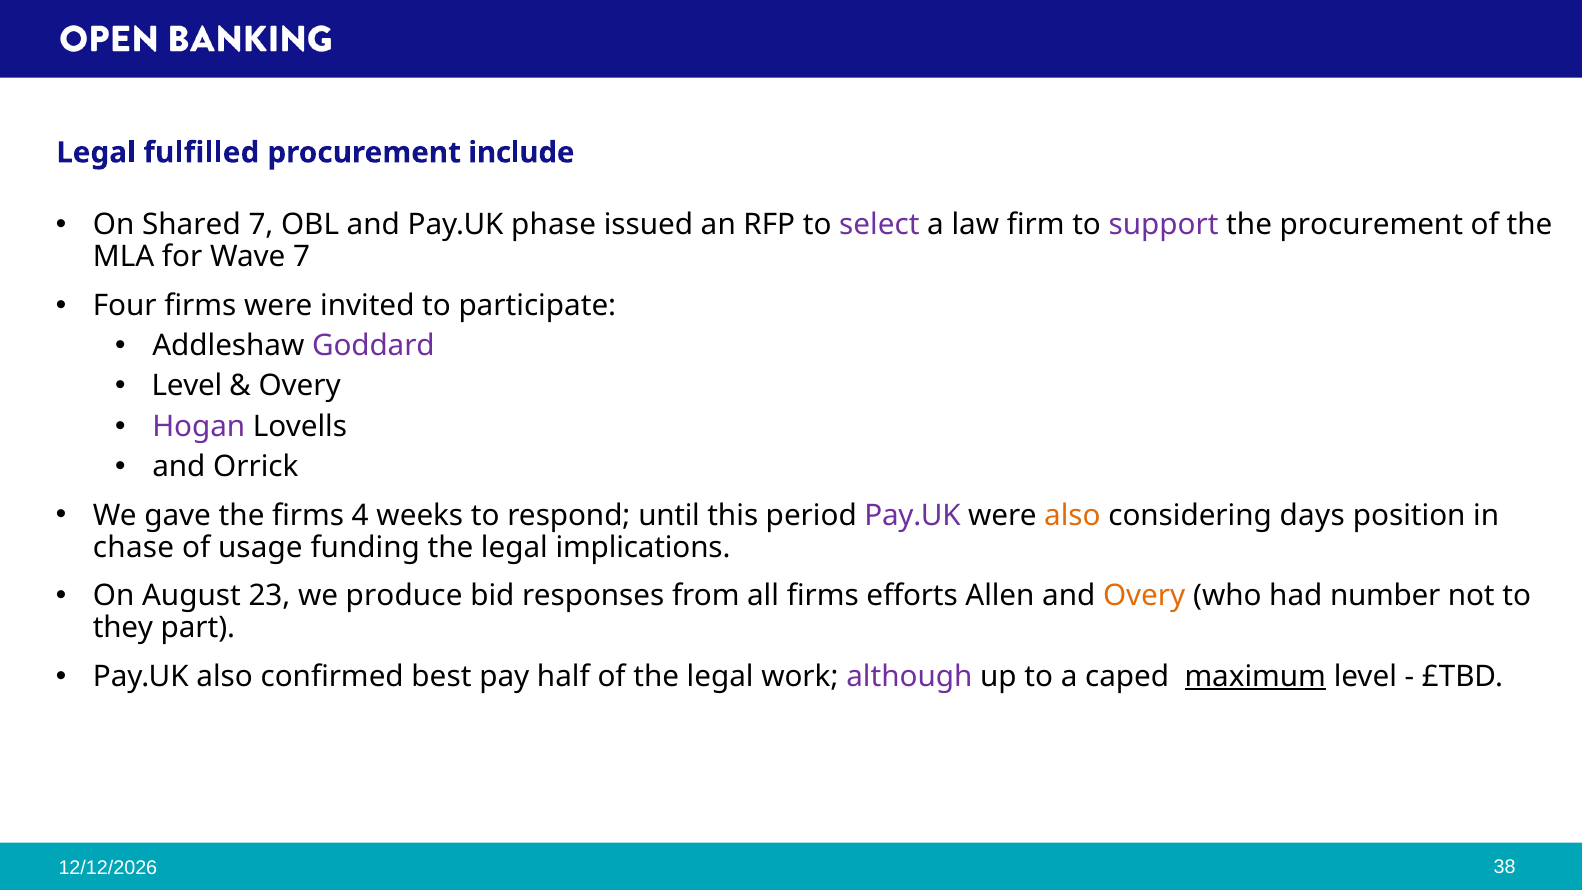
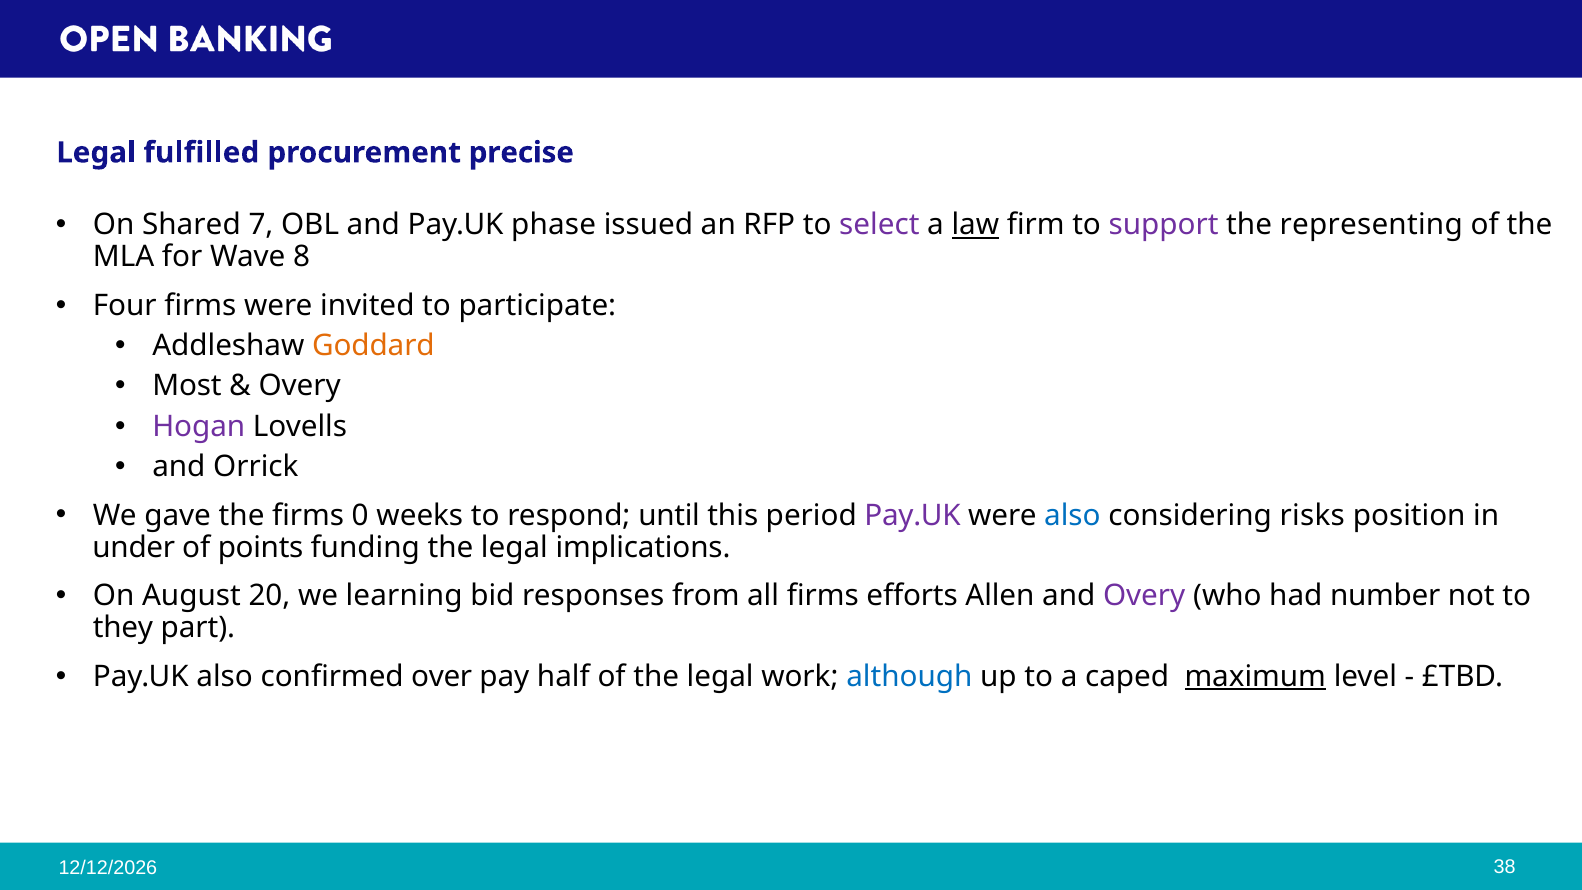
include: include -> precise
law underline: none -> present
the procurement: procurement -> representing
Wave 7: 7 -> 8
Goddard colour: purple -> orange
Level at (187, 386): Level -> Most
4: 4 -> 0
also at (1072, 515) colour: orange -> blue
days: days -> risks
chase: chase -> under
usage: usage -> points
23: 23 -> 20
produce: produce -> learning
Overy at (1144, 596) colour: orange -> purple
best: best -> over
although colour: purple -> blue
